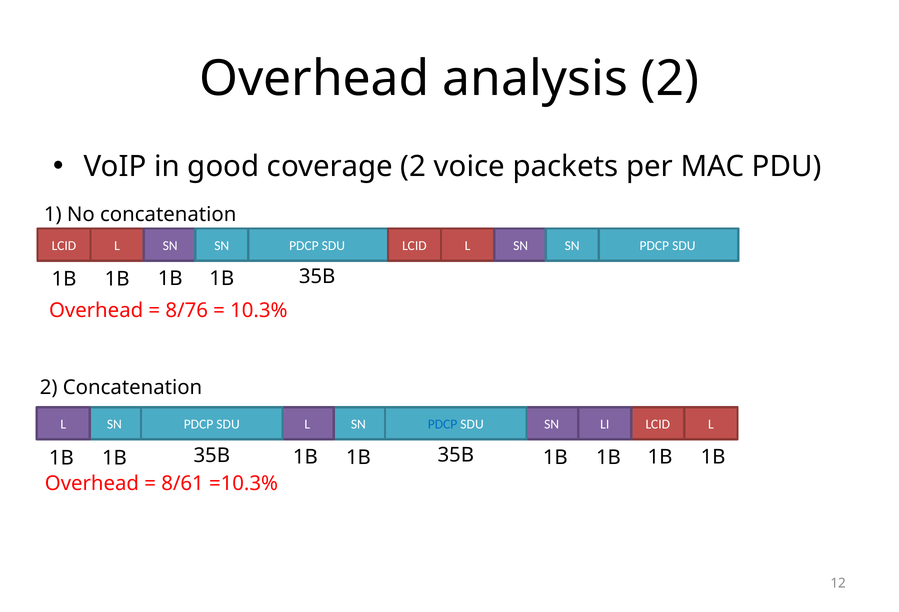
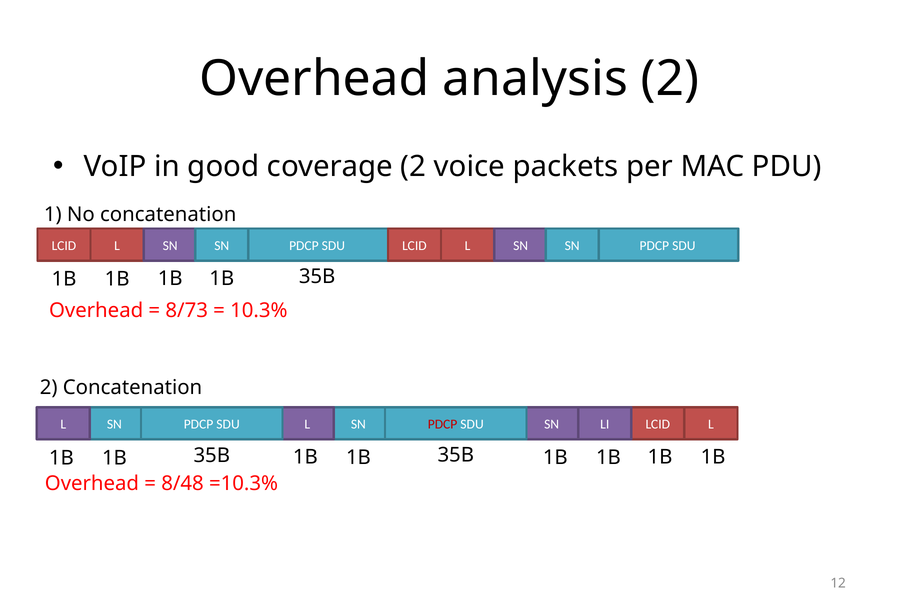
8/76: 8/76 -> 8/73
PDCP at (443, 424) colour: blue -> red
8/61: 8/61 -> 8/48
